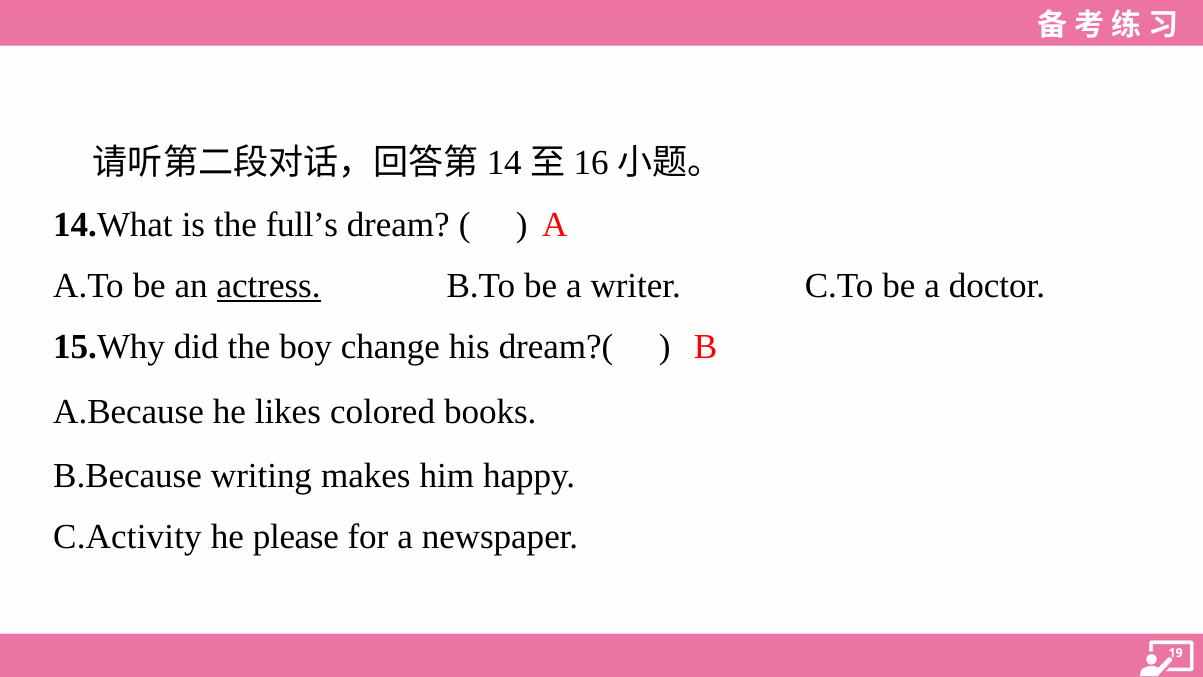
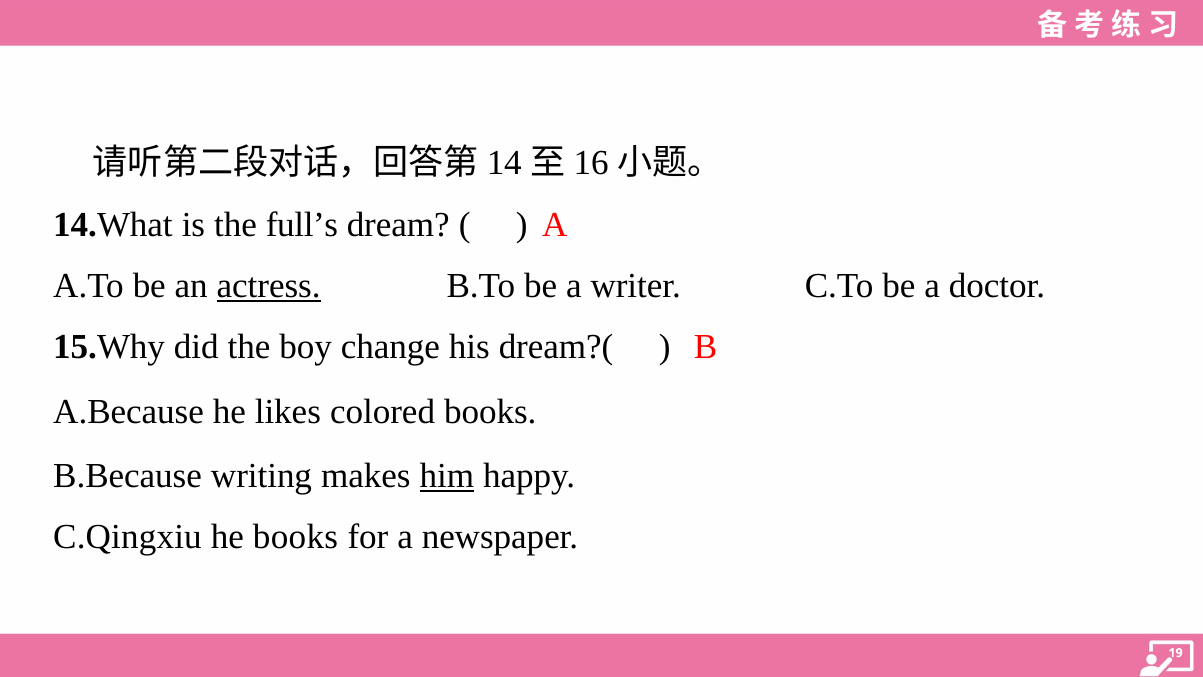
him underline: none -> present
C.Activity: C.Activity -> C.Qingxiu
he please: please -> books
